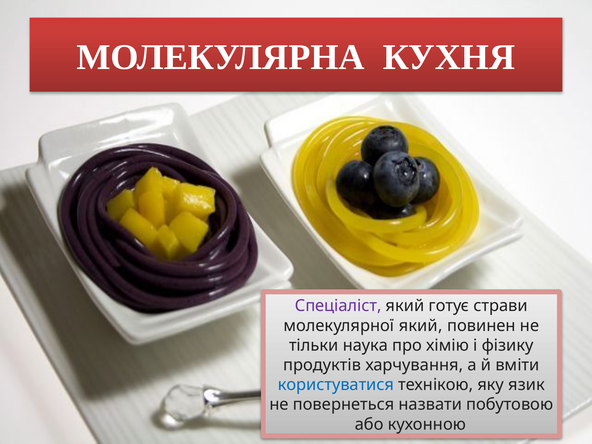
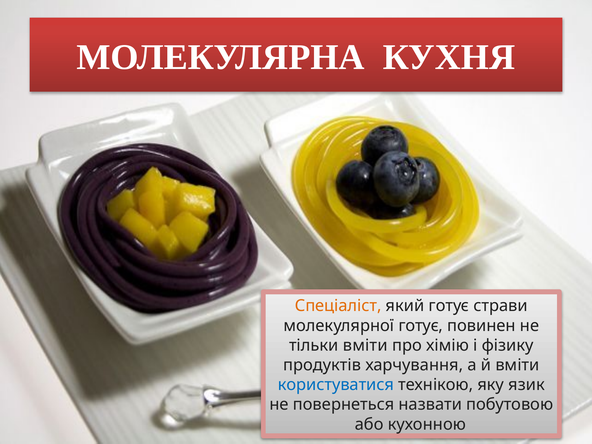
Спеціаліст colour: purple -> orange
молекулярної який: який -> готує
тільки наука: наука -> вміти
